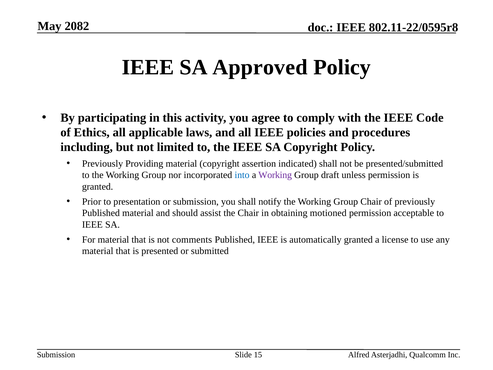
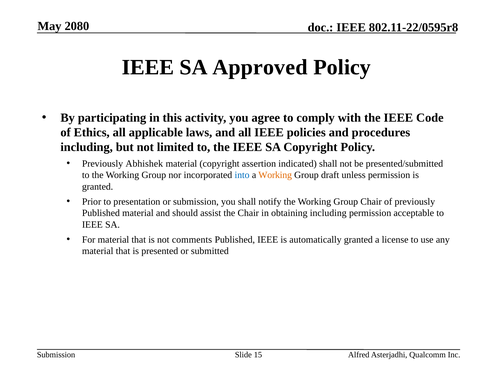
2082: 2082 -> 2080
Providing: Providing -> Abhishek
Working at (275, 175) colour: purple -> orange
obtaining motioned: motioned -> including
